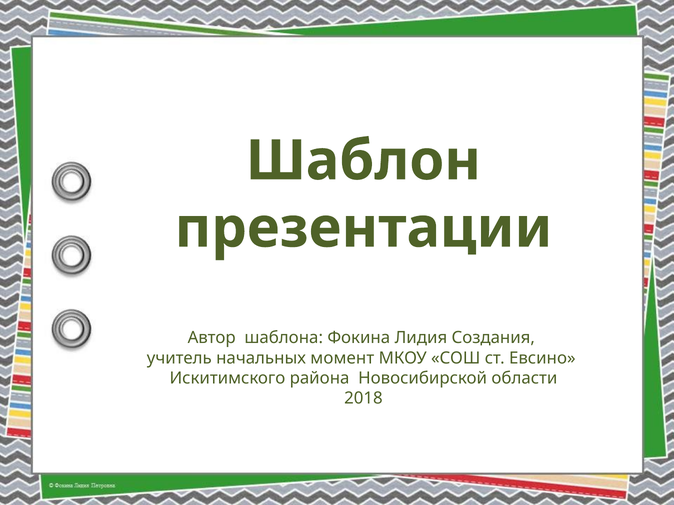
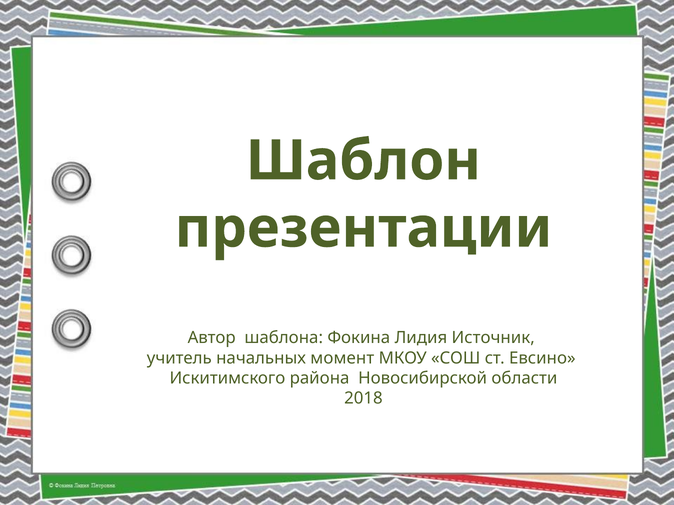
Создания: Создания -> Источник
